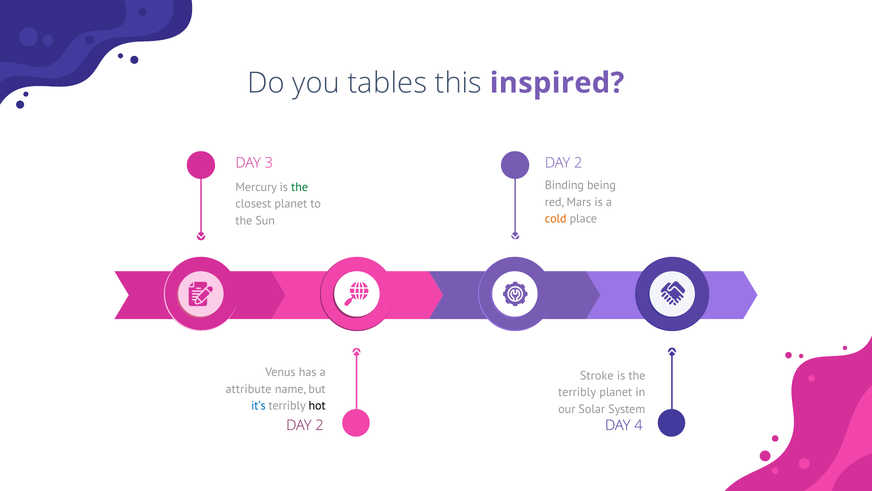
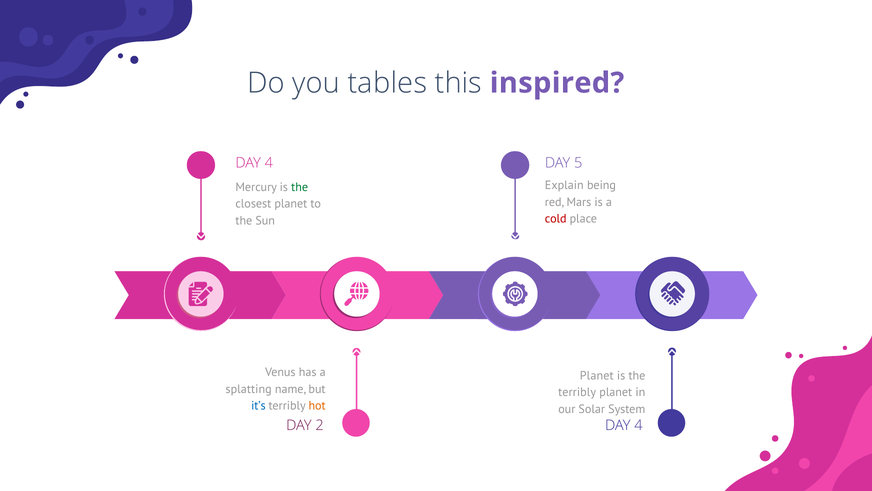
3 at (269, 163): 3 -> 4
2 at (578, 163): 2 -> 5
Binding: Binding -> Explain
cold colour: orange -> red
Stroke at (597, 375): Stroke -> Planet
attribute: attribute -> splatting
hot colour: black -> orange
